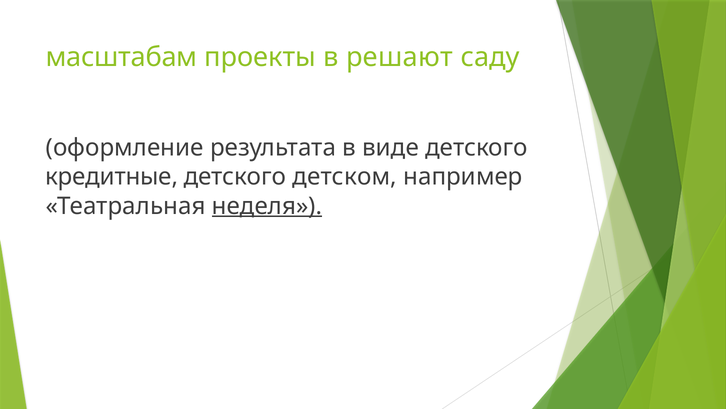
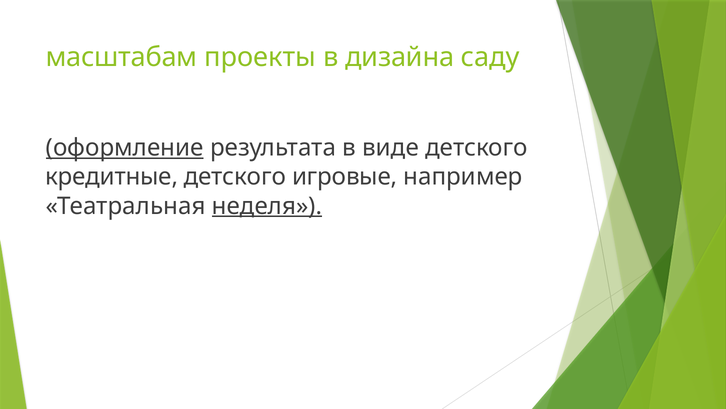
решают: решают -> дизайна
оформление underline: none -> present
детском: детском -> игровые
